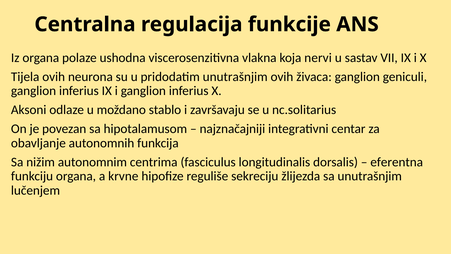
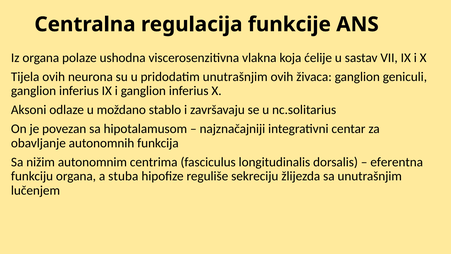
nervi: nervi -> ćelije
krvne: krvne -> stuba
